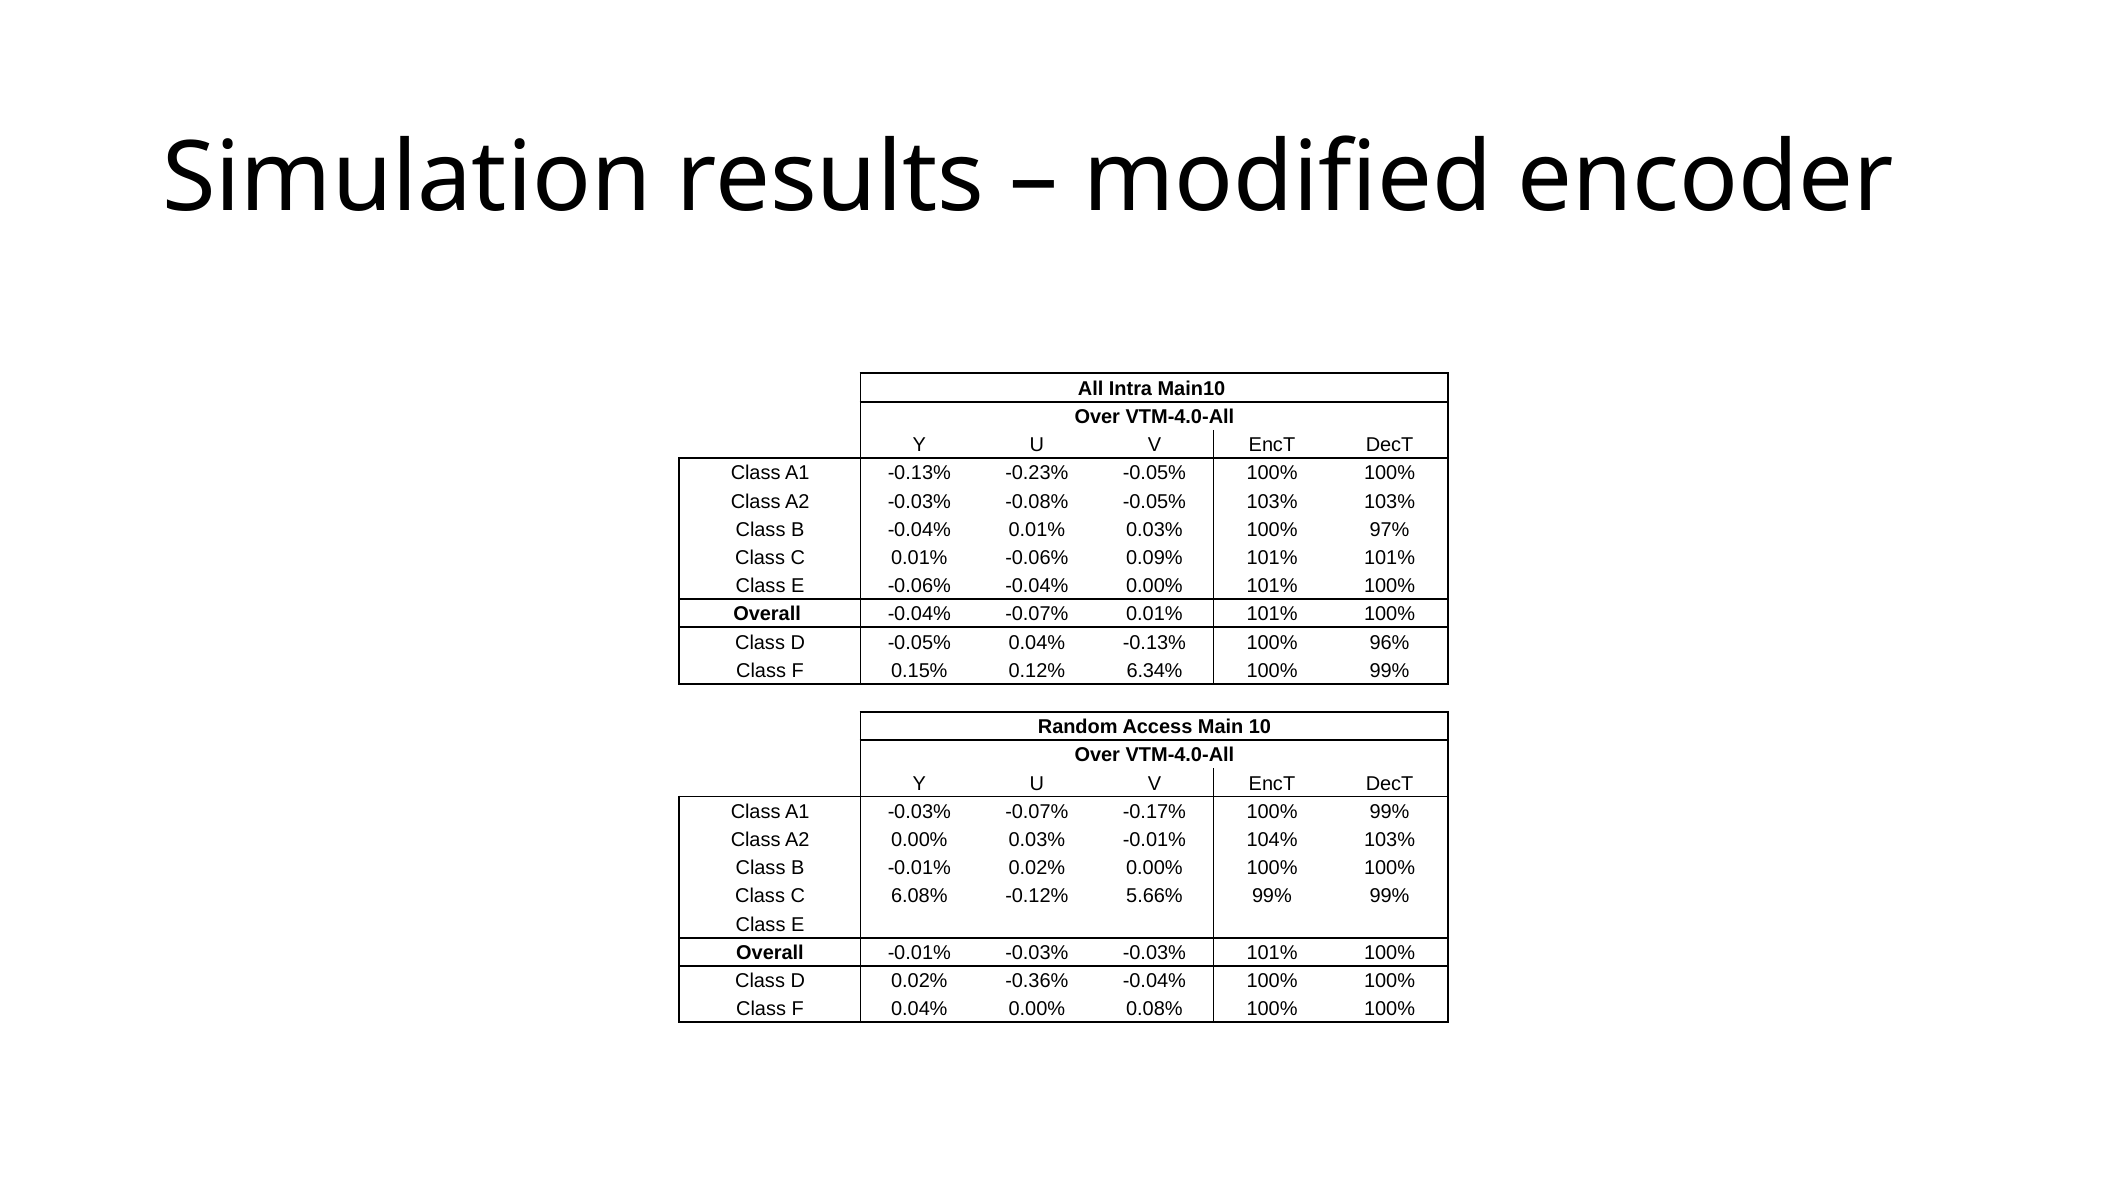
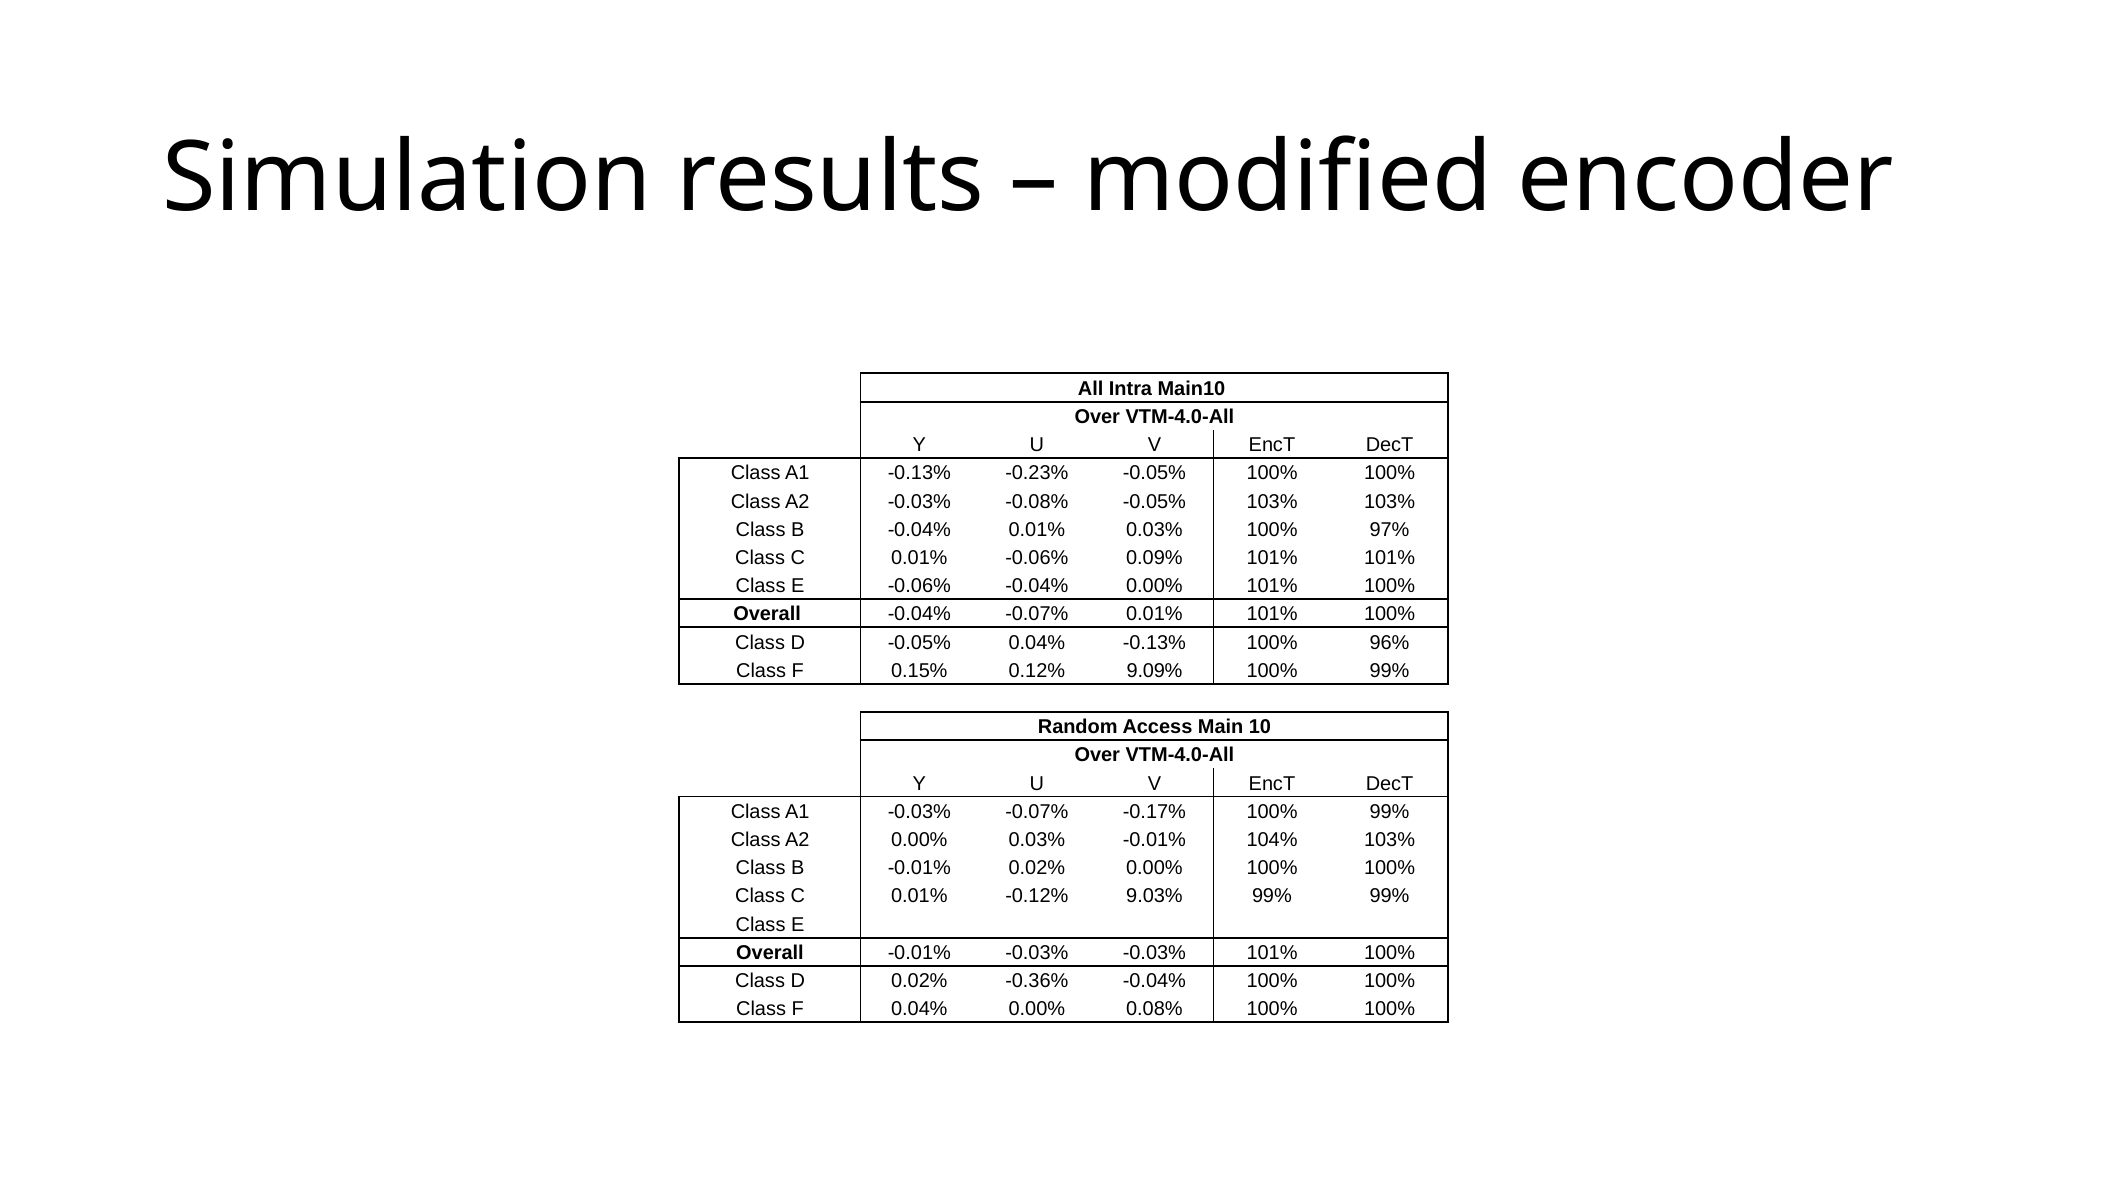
6.34%: 6.34% -> 9.09%
6.08% at (919, 896): 6.08% -> 0.01%
5.66%: 5.66% -> 9.03%
